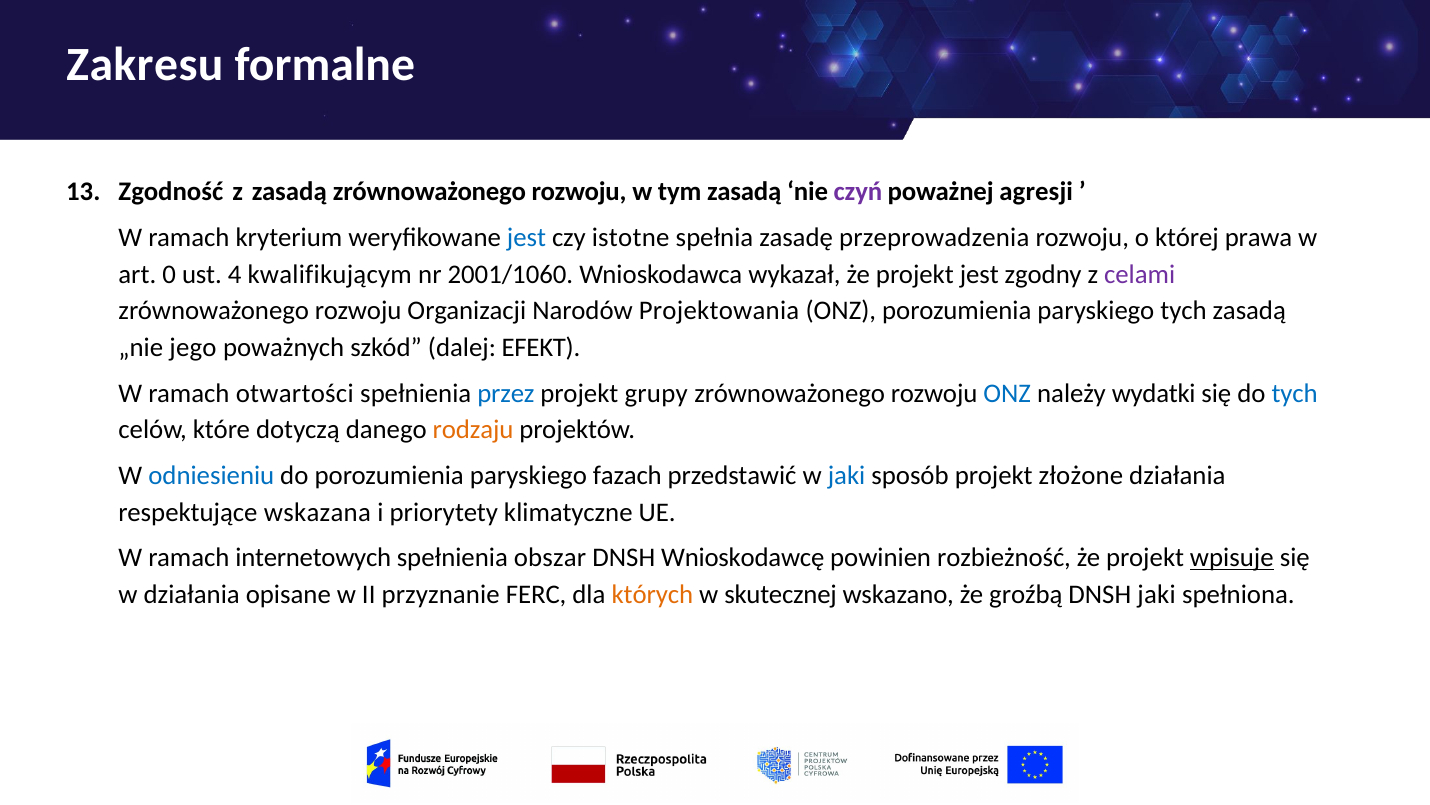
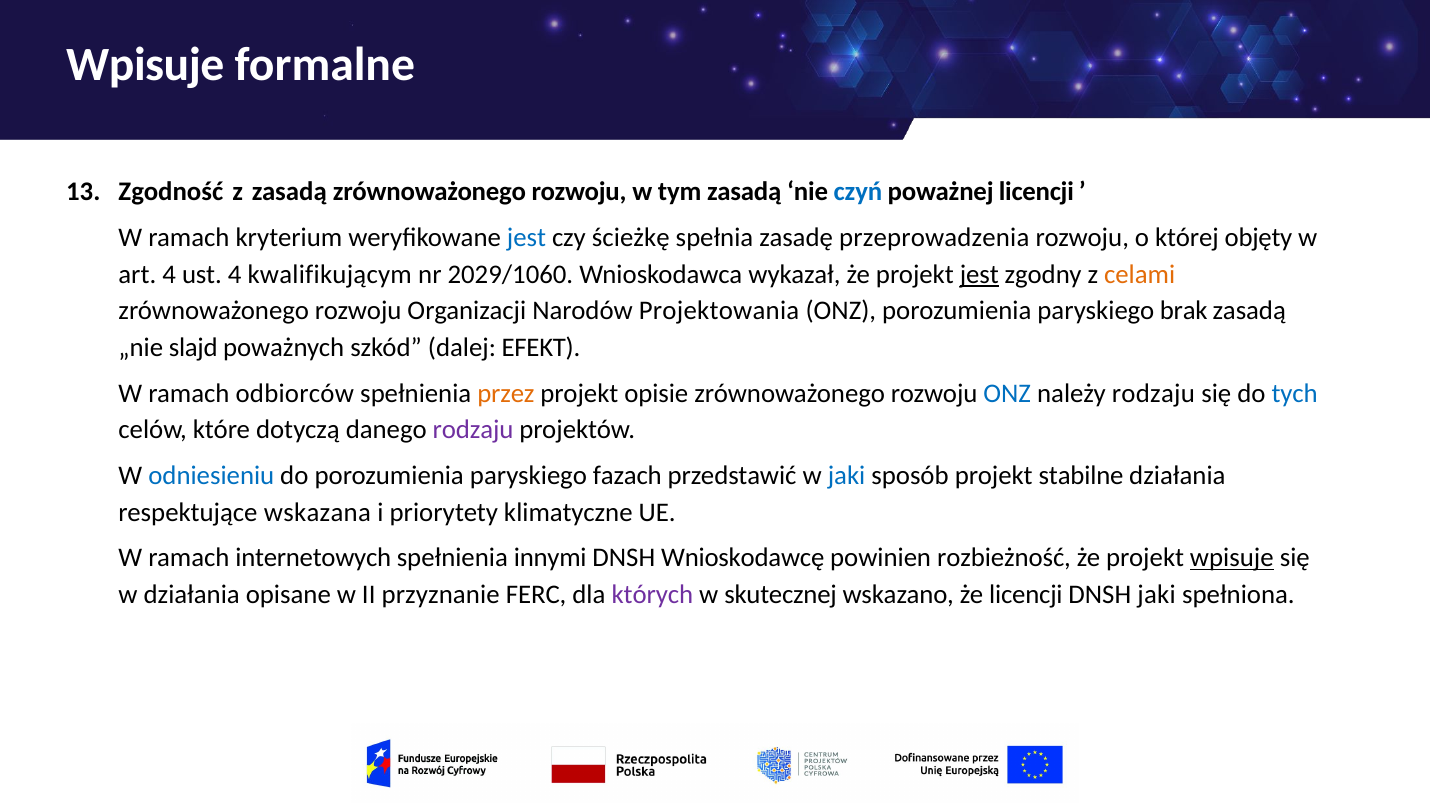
Zakresu at (145, 65): Zakresu -> Wpisuje
czyń colour: purple -> blue
poważnej agresji: agresji -> licencji
istotne: istotne -> ścieżkę
prawa: prawa -> objęty
art 0: 0 -> 4
2001/1060: 2001/1060 -> 2029/1060
jest at (979, 274) underline: none -> present
celami colour: purple -> orange
paryskiego tych: tych -> brak
jego: jego -> slajd
otwartości: otwartości -> odbiorców
przez colour: blue -> orange
grupy: grupy -> opisie
należy wydatki: wydatki -> rodzaju
rodzaju at (473, 430) colour: orange -> purple
złożone: złożone -> stabilne
obszar: obszar -> innymi
których colour: orange -> purple
że groźbą: groźbą -> licencji
